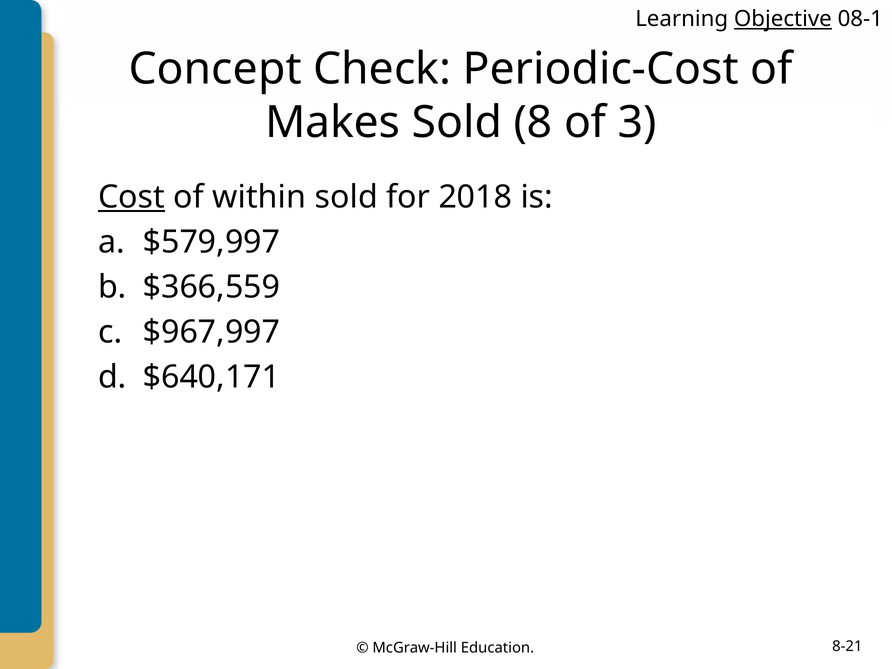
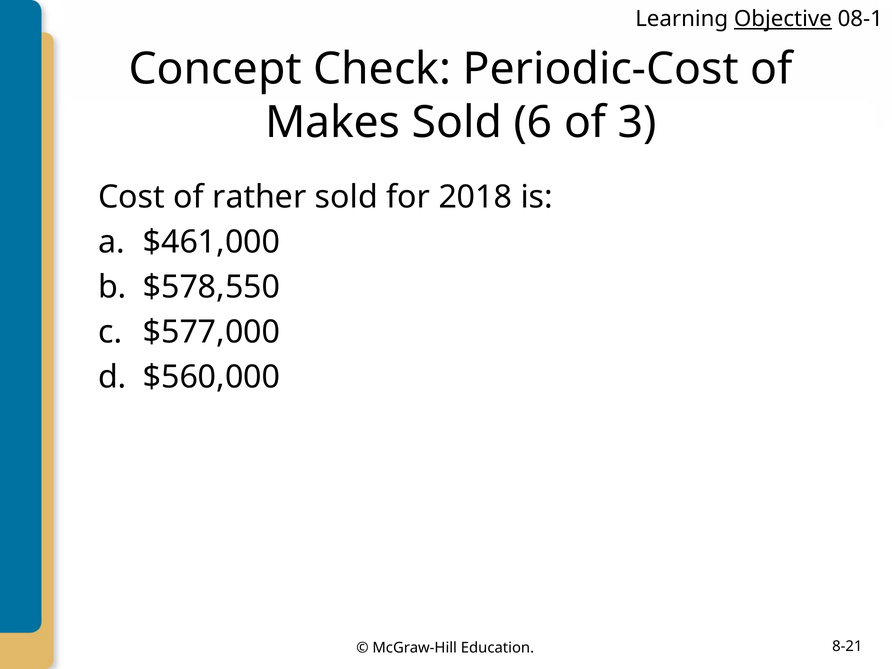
8: 8 -> 6
Cost underline: present -> none
within: within -> rather
$579,997: $579,997 -> $461,000
$366,559: $366,559 -> $578,550
$967,997: $967,997 -> $577,000
$640,171: $640,171 -> $560,000
